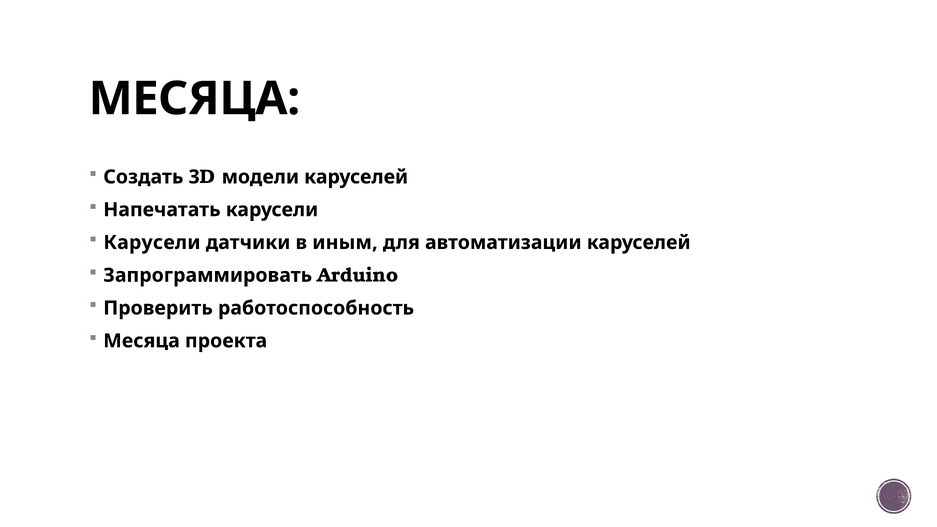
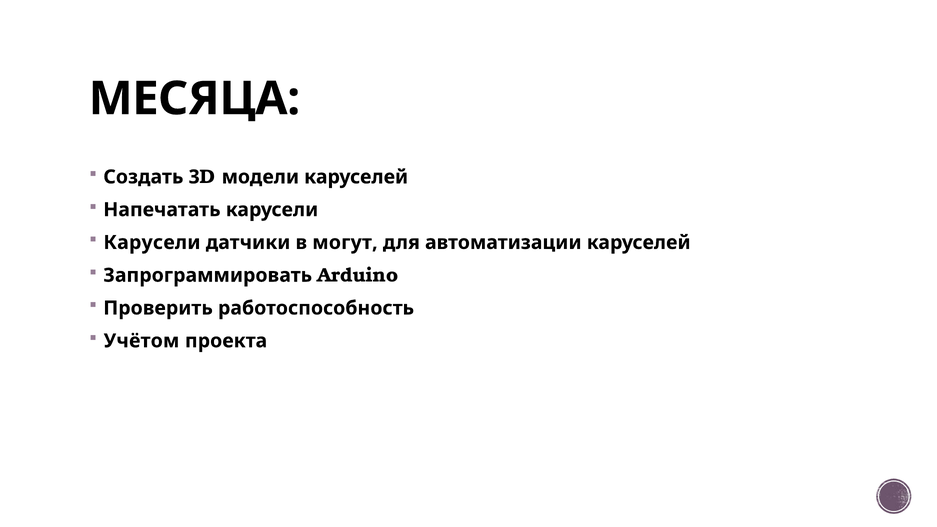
иным: иным -> могут
Месяца at (142, 341): Месяца -> Учётом
